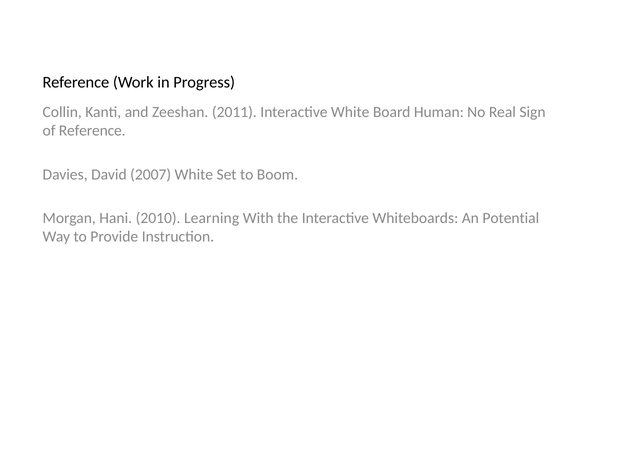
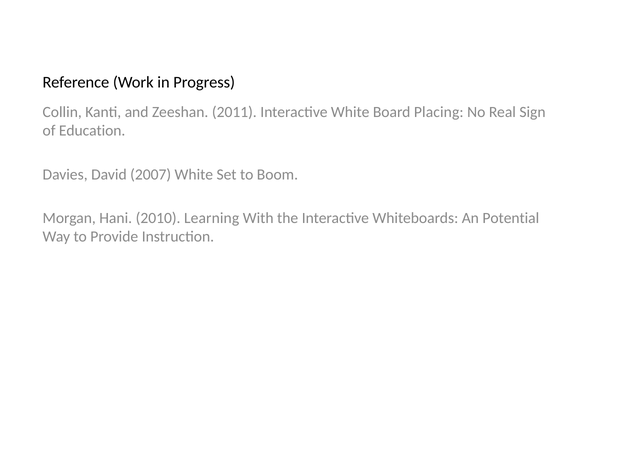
Human: Human -> Placing
of Reference: Reference -> Education
